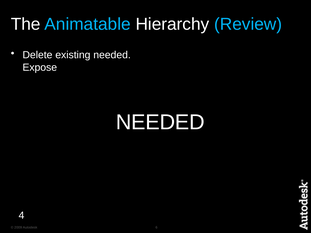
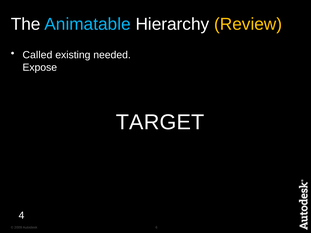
Review colour: light blue -> yellow
Delete: Delete -> Called
NEEDED at (160, 122): NEEDED -> TARGET
